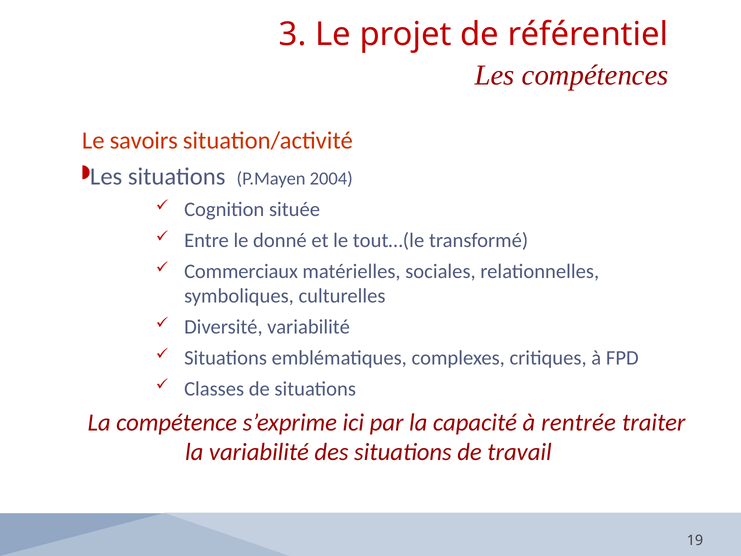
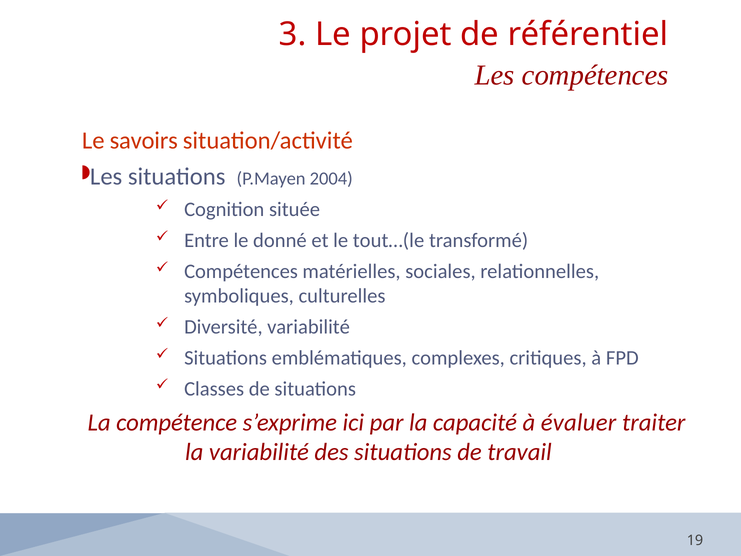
Commerciaux at (241, 271): Commerciaux -> Compétences
rentrée: rentrée -> évaluer
